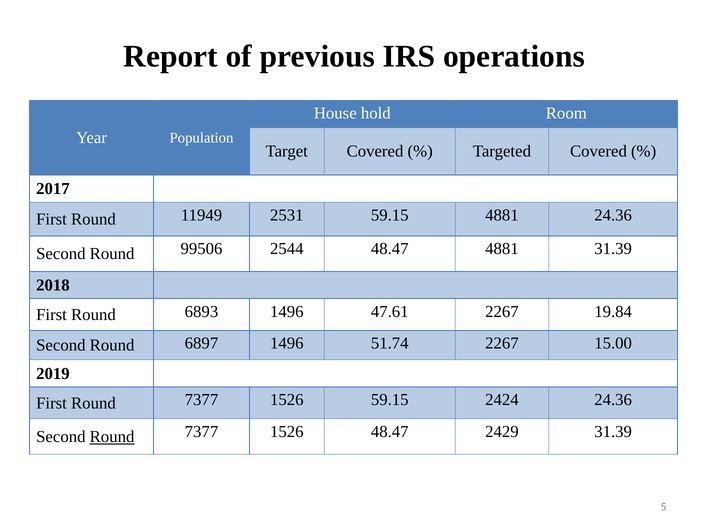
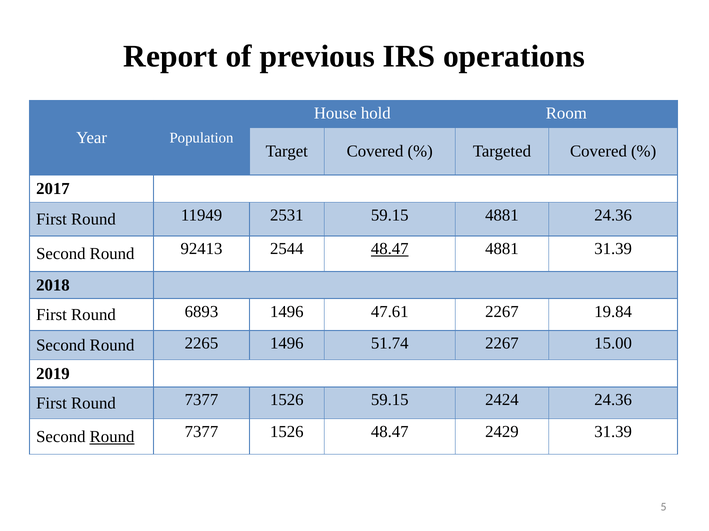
99506: 99506 -> 92413
48.47 at (390, 249) underline: none -> present
6897: 6897 -> 2265
